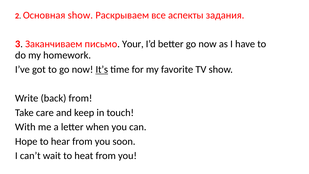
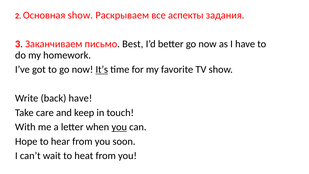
Your: Your -> Best
back from: from -> have
you at (119, 127) underline: none -> present
